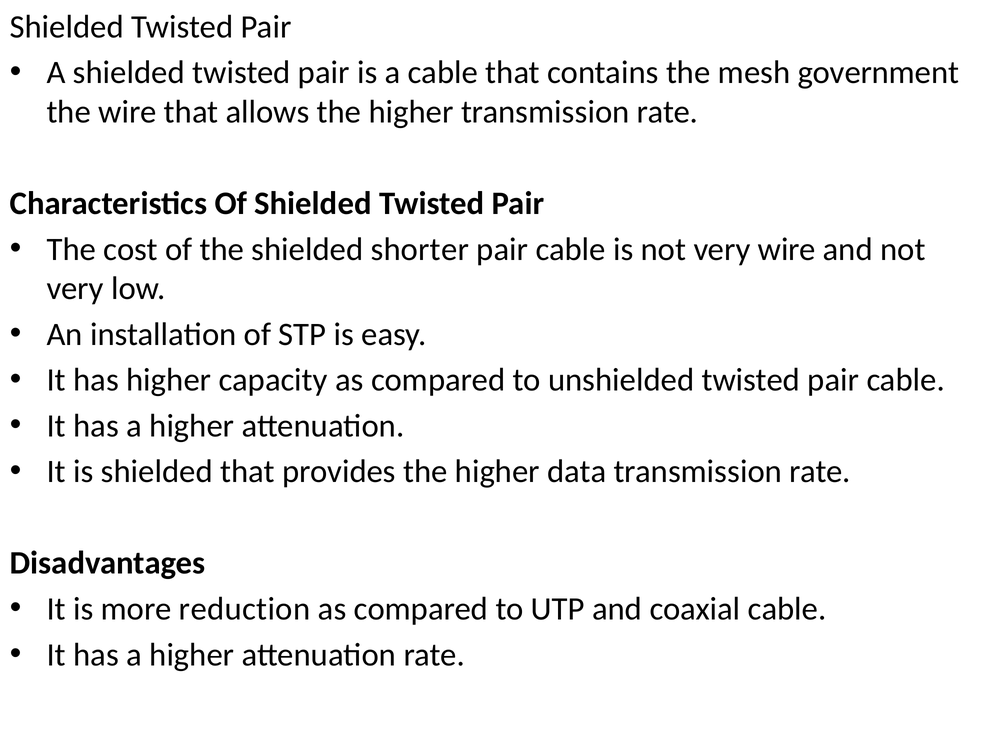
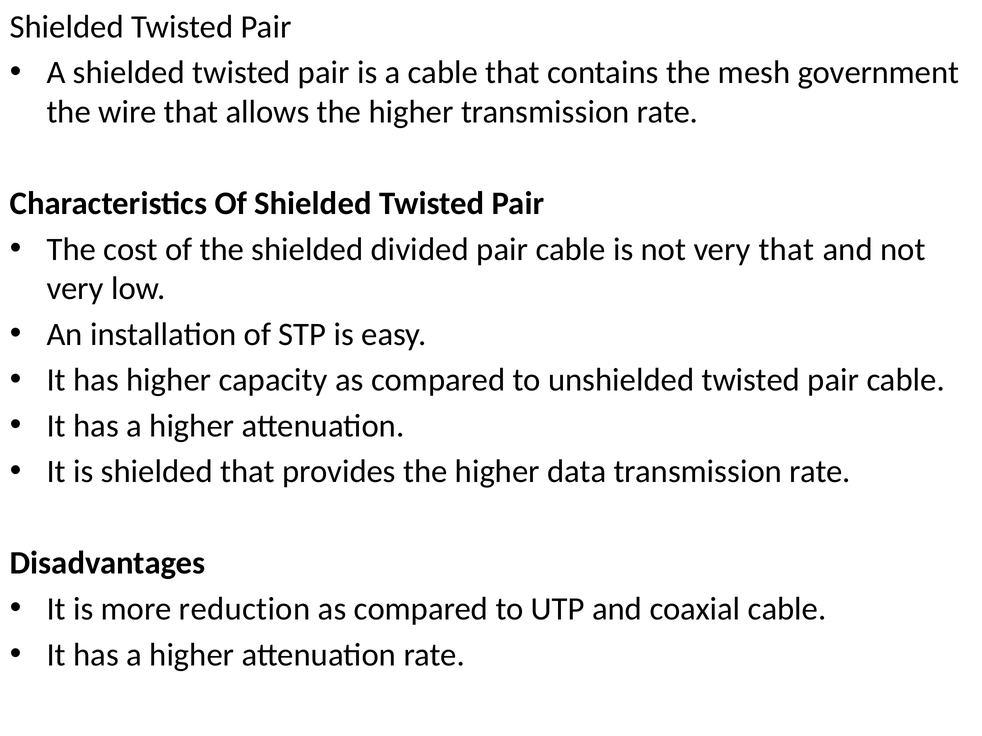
shorter: shorter -> divided
very wire: wire -> that
